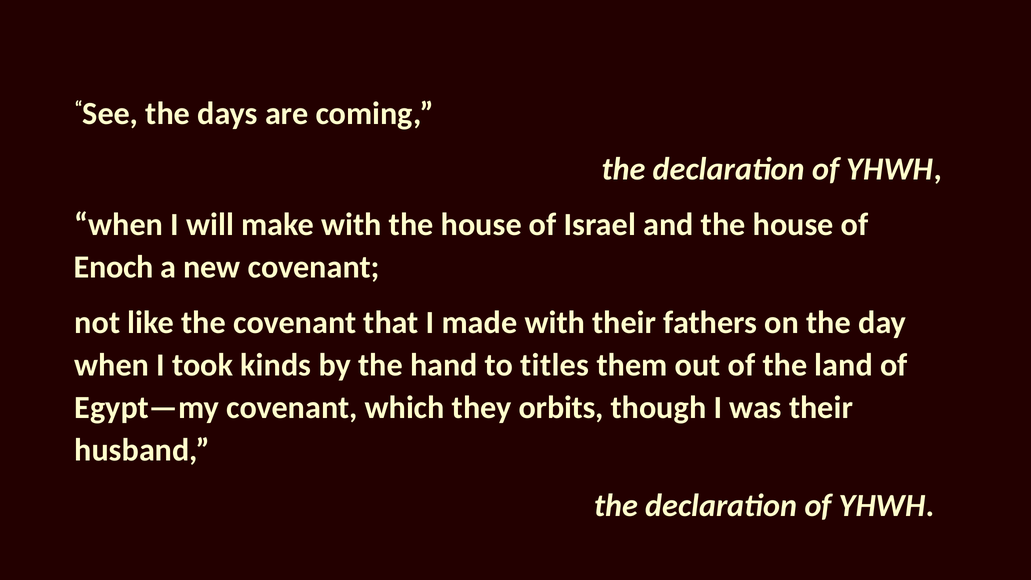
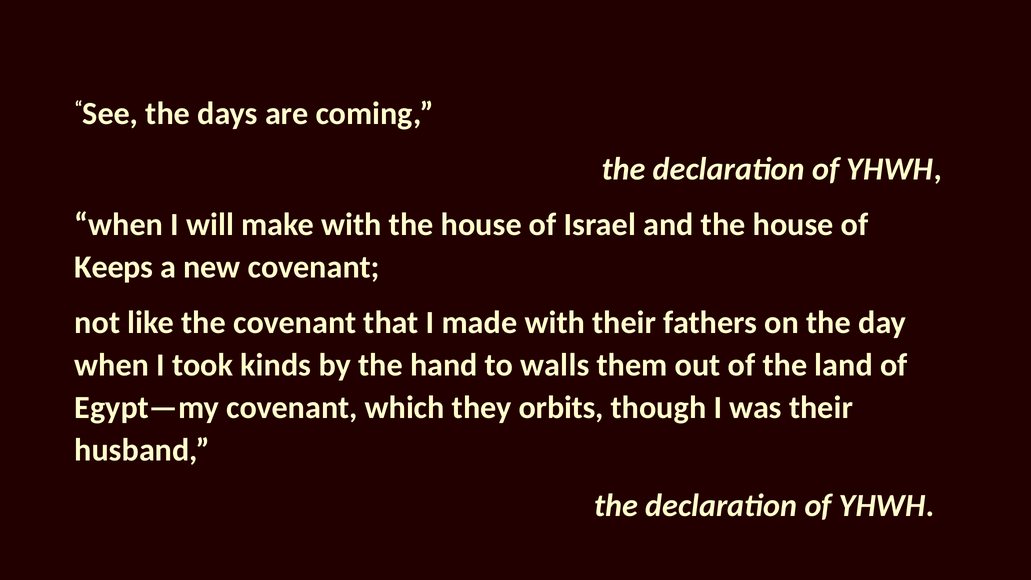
Enoch: Enoch -> Keeps
titles: titles -> walls
